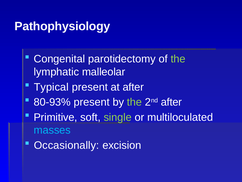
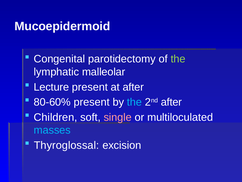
Pathophysiology: Pathophysiology -> Mucoepidermoid
Typical: Typical -> Lecture
80-93%: 80-93% -> 80-60%
the at (134, 102) colour: light green -> light blue
Primitive: Primitive -> Children
single colour: light green -> pink
Occasionally: Occasionally -> Thyroglossal
